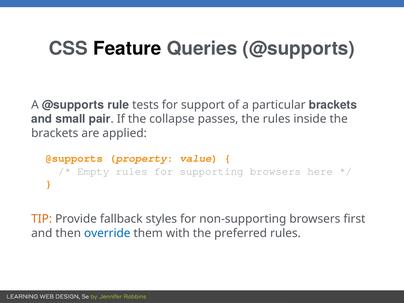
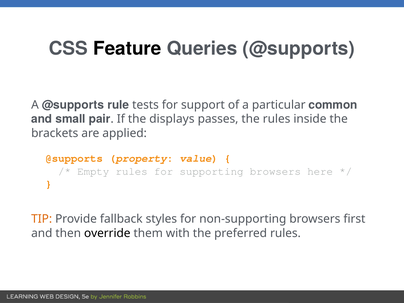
particular brackets: brackets -> common
collapse: collapse -> displays
override colour: blue -> black
